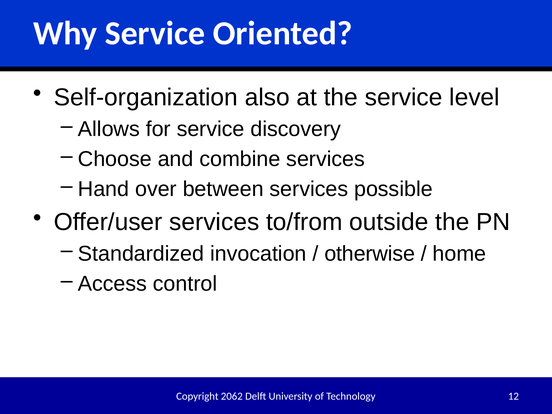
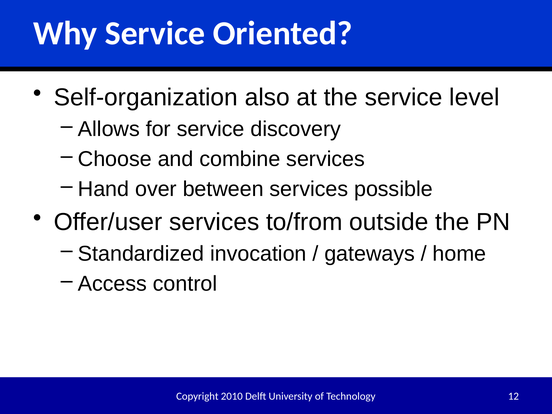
otherwise: otherwise -> gateways
2062: 2062 -> 2010
